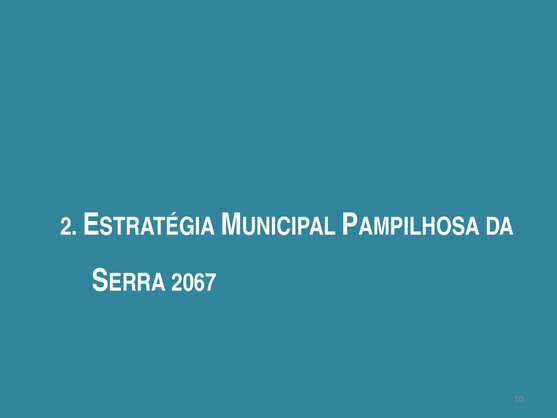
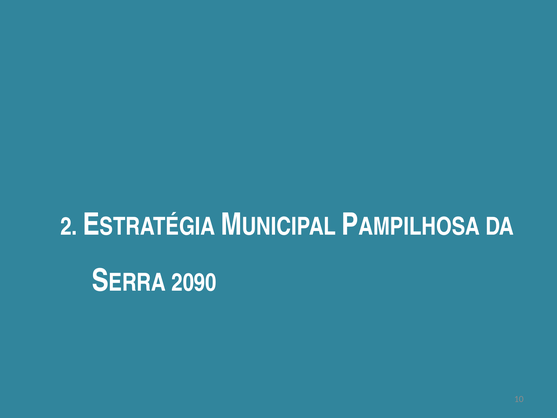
2067: 2067 -> 2090
